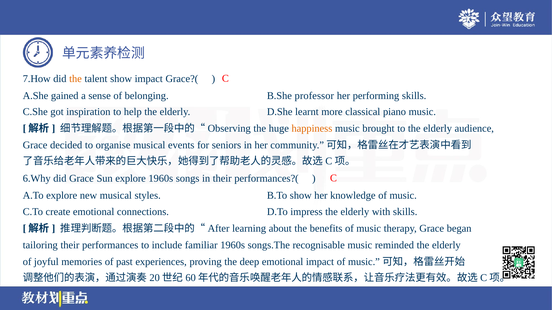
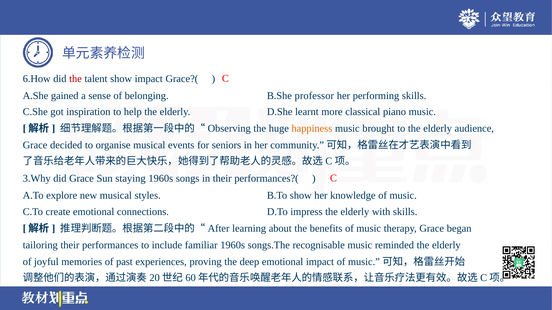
7.How: 7.How -> 6.How
the at (75, 79) colour: orange -> red
6.Why: 6.Why -> 3.Why
Sun explore: explore -> staying
